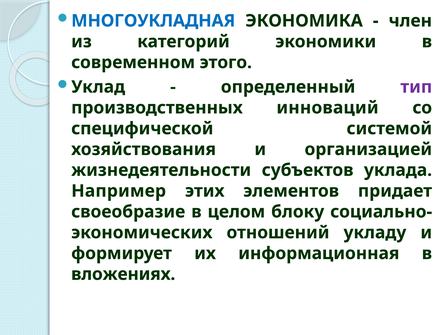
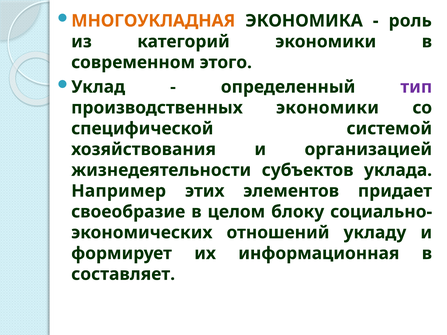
МНОГОУКЛАДНАЯ colour: blue -> orange
член: член -> роль
производственных инноваций: инноваций -> экономики
вложениях: вложениях -> составляет
